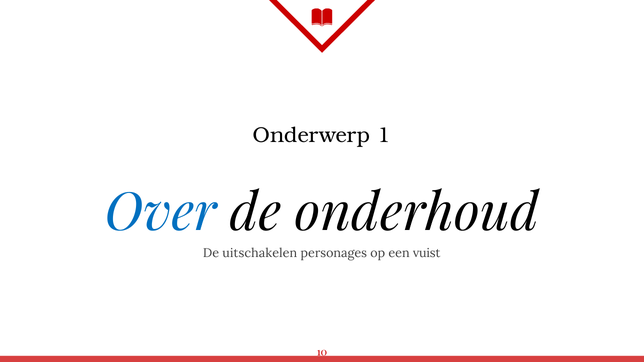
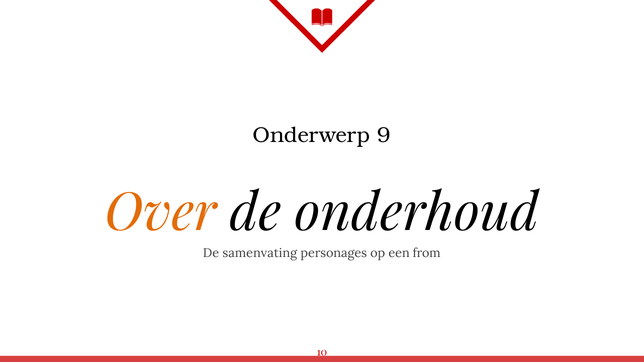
1: 1 -> 9
Over colour: blue -> orange
uitschakelen: uitschakelen -> samenvating
vuist: vuist -> from
